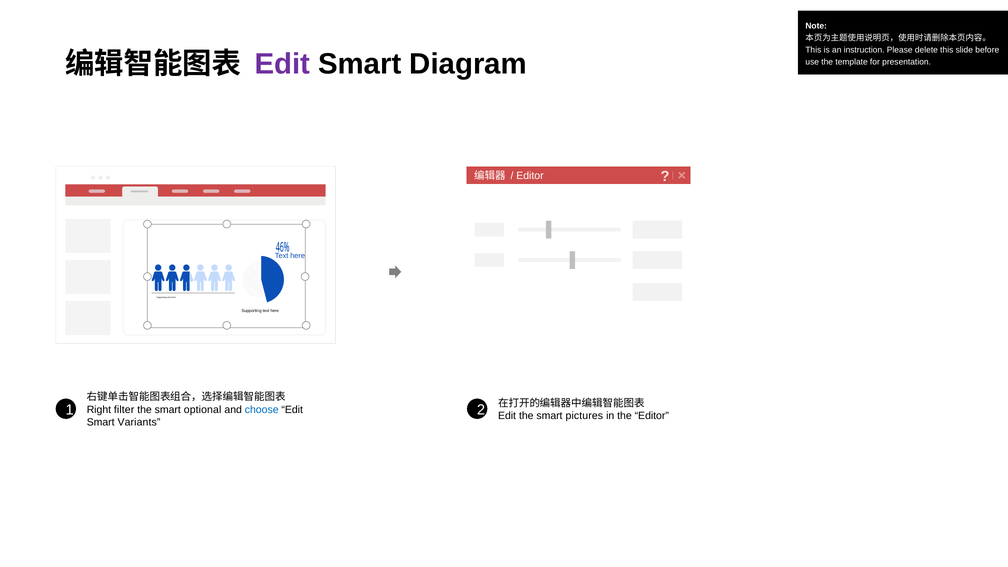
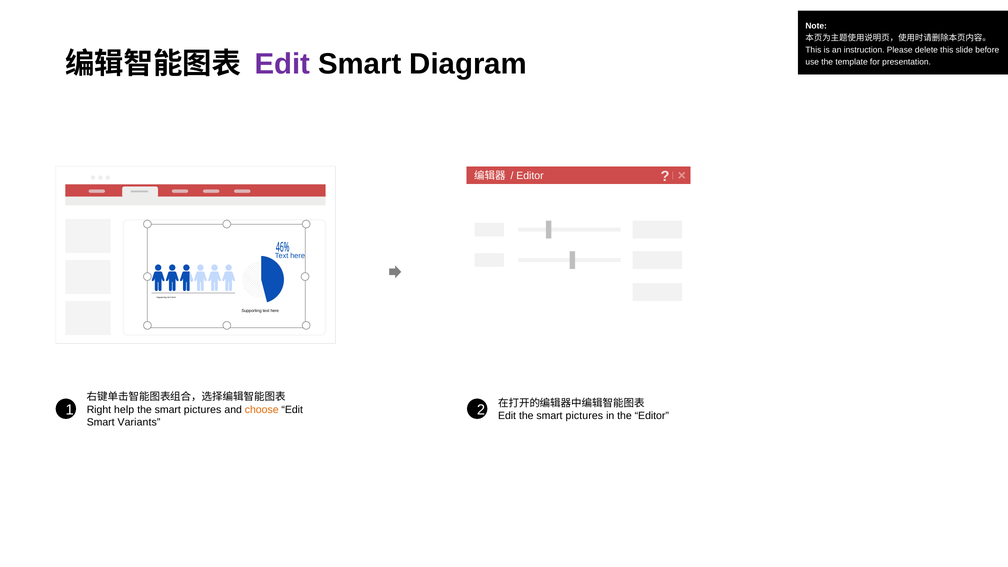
filter: filter -> help
optional at (203, 410): optional -> pictures
choose colour: blue -> orange
